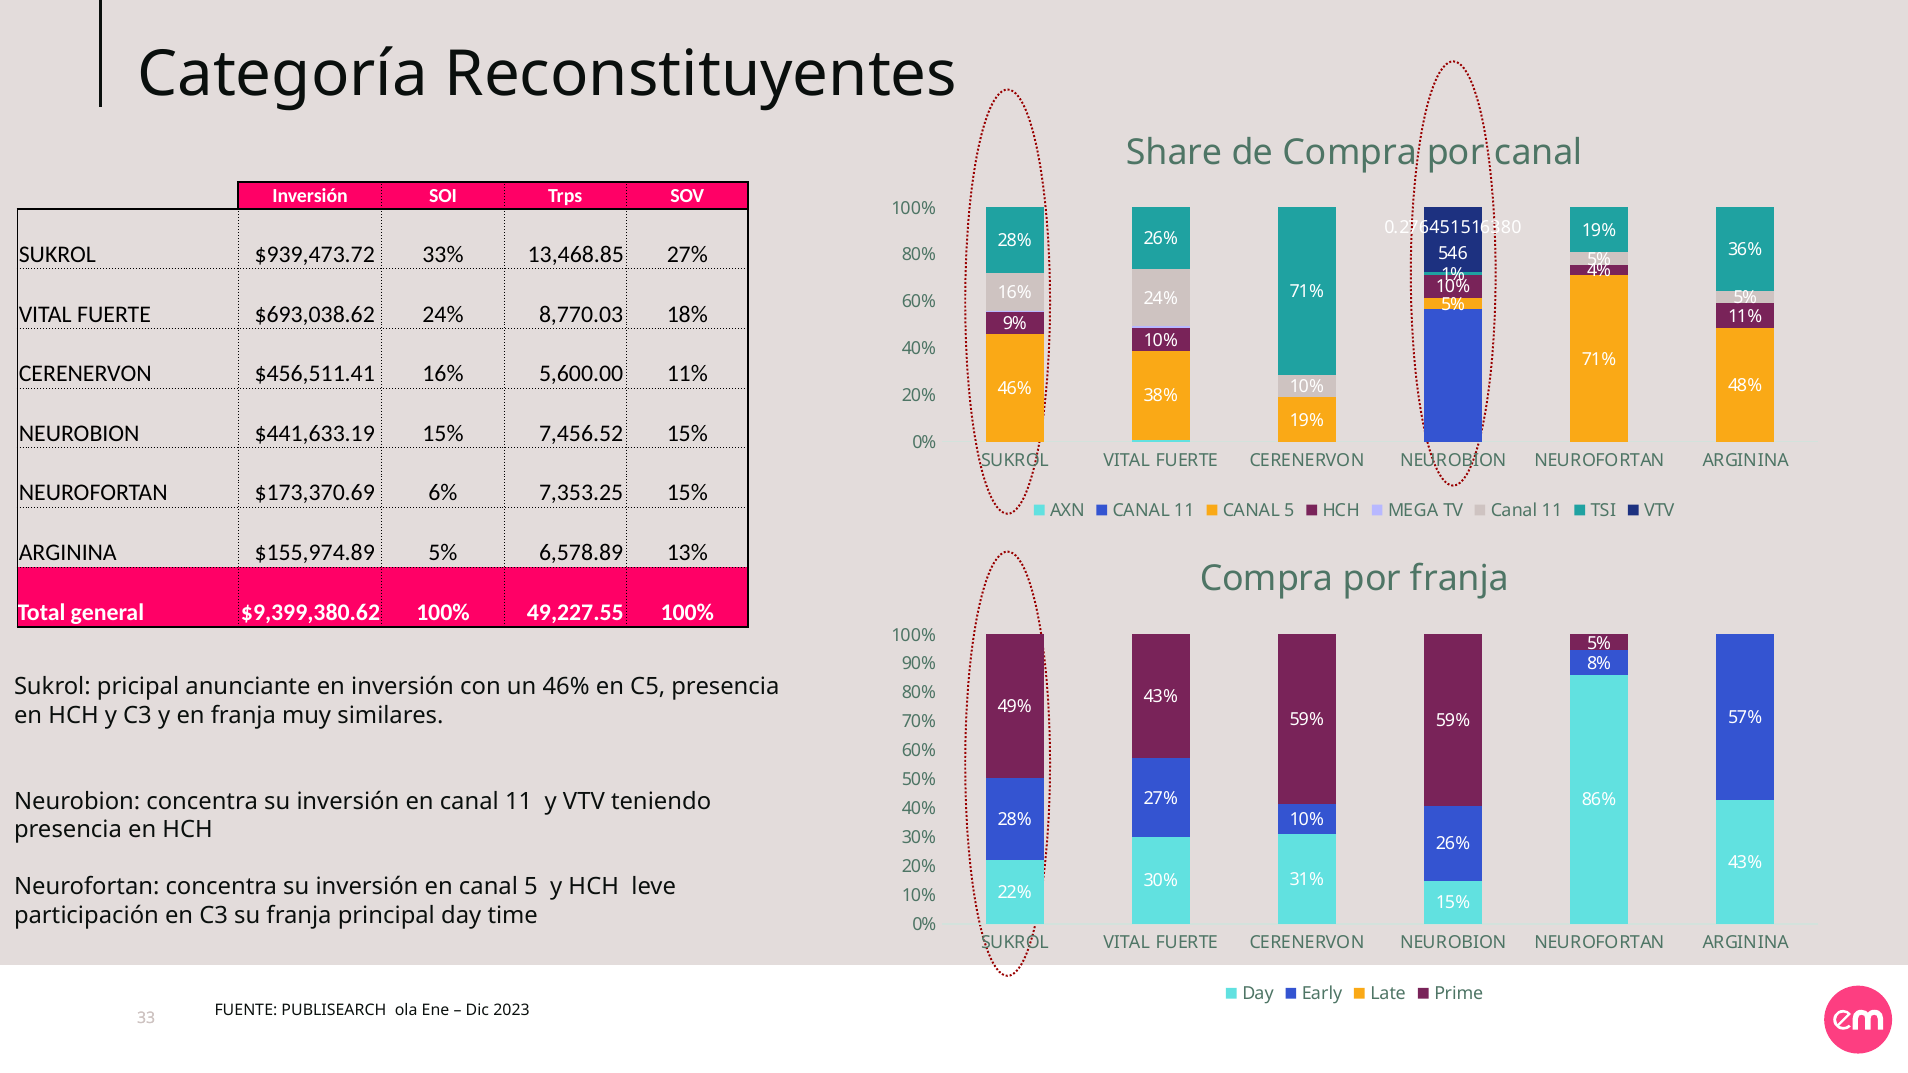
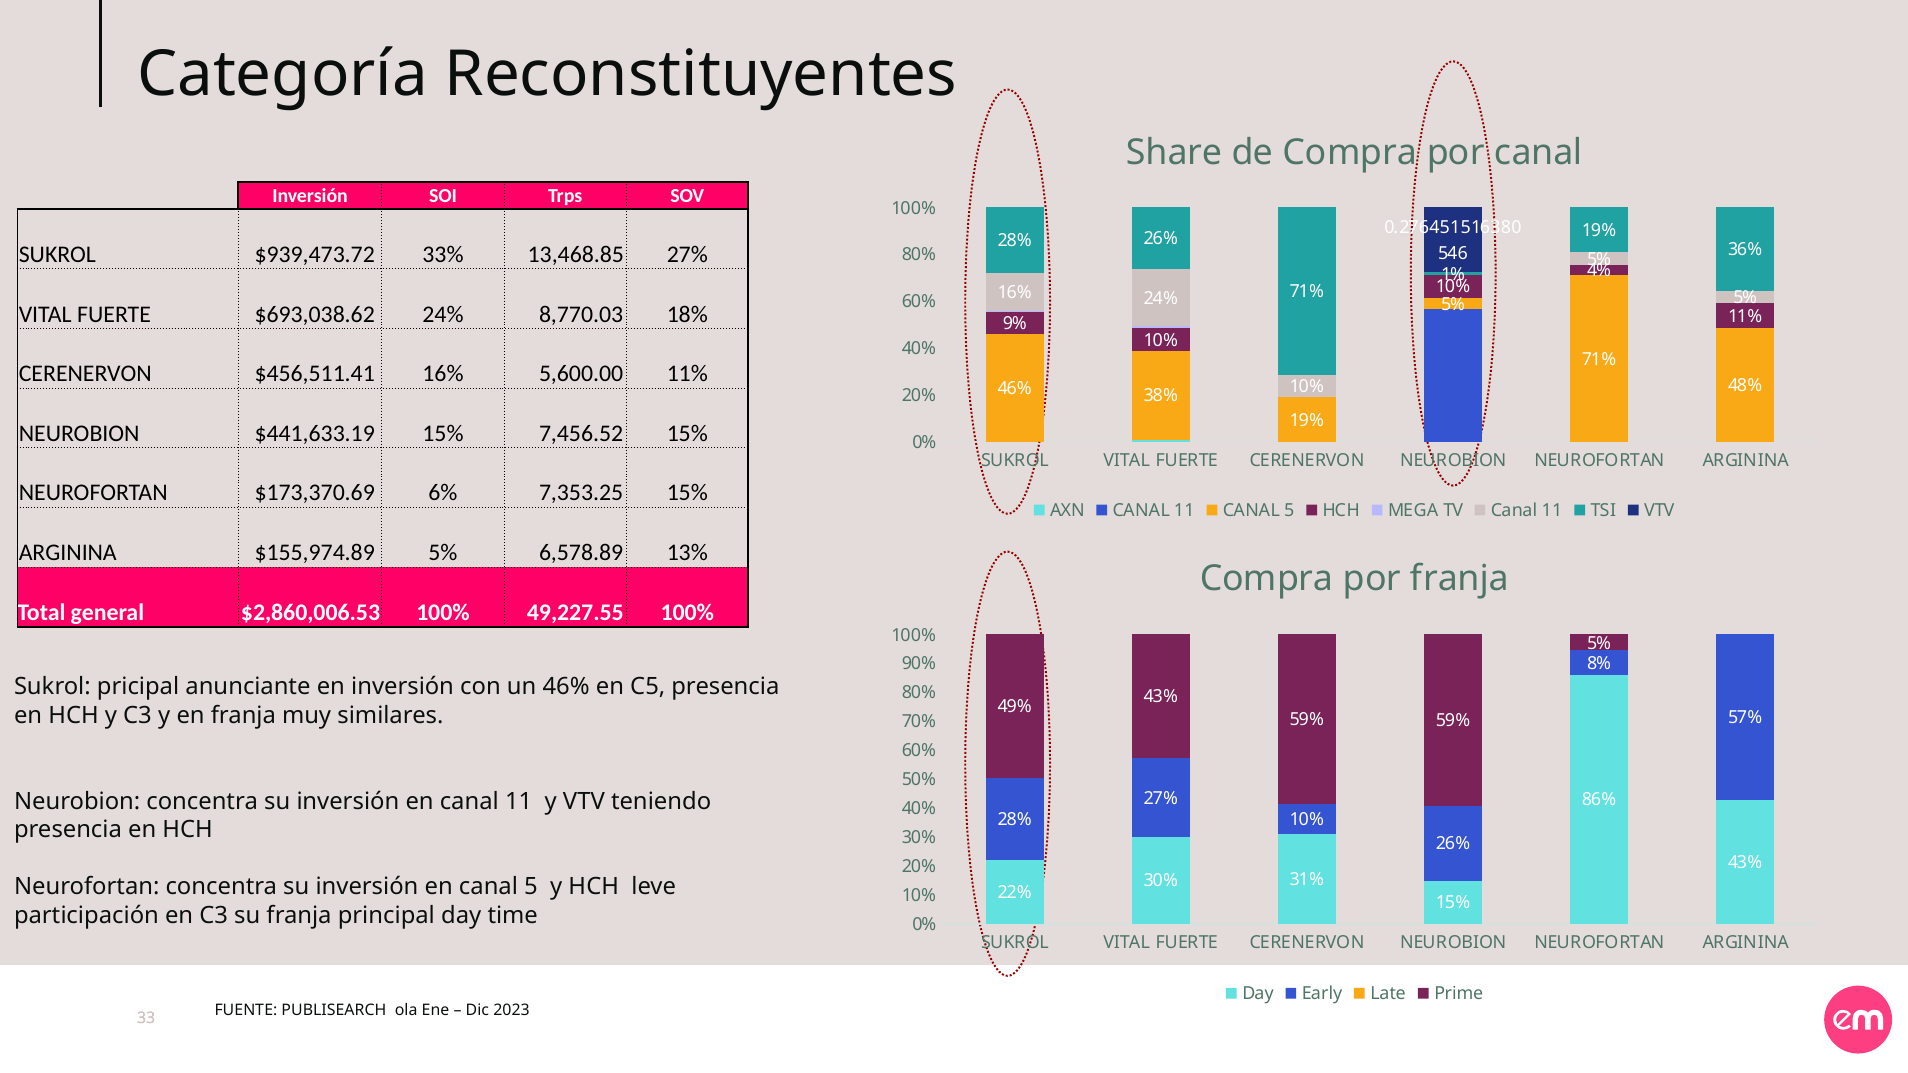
$9,399,380.62: $9,399,380.62 -> $2,860,006.53
